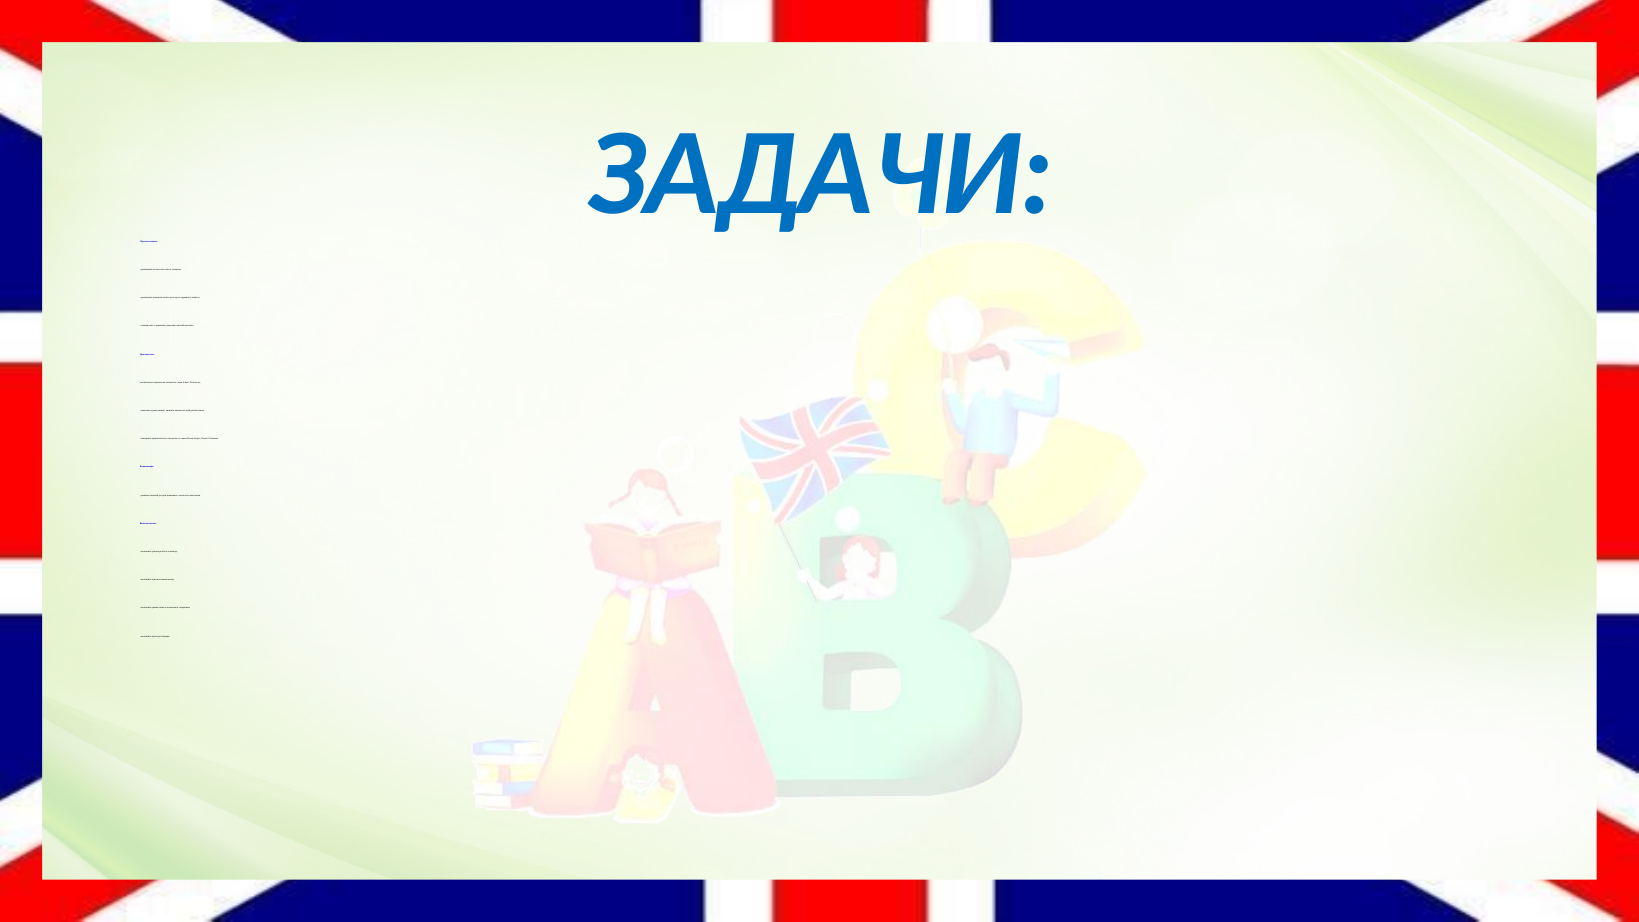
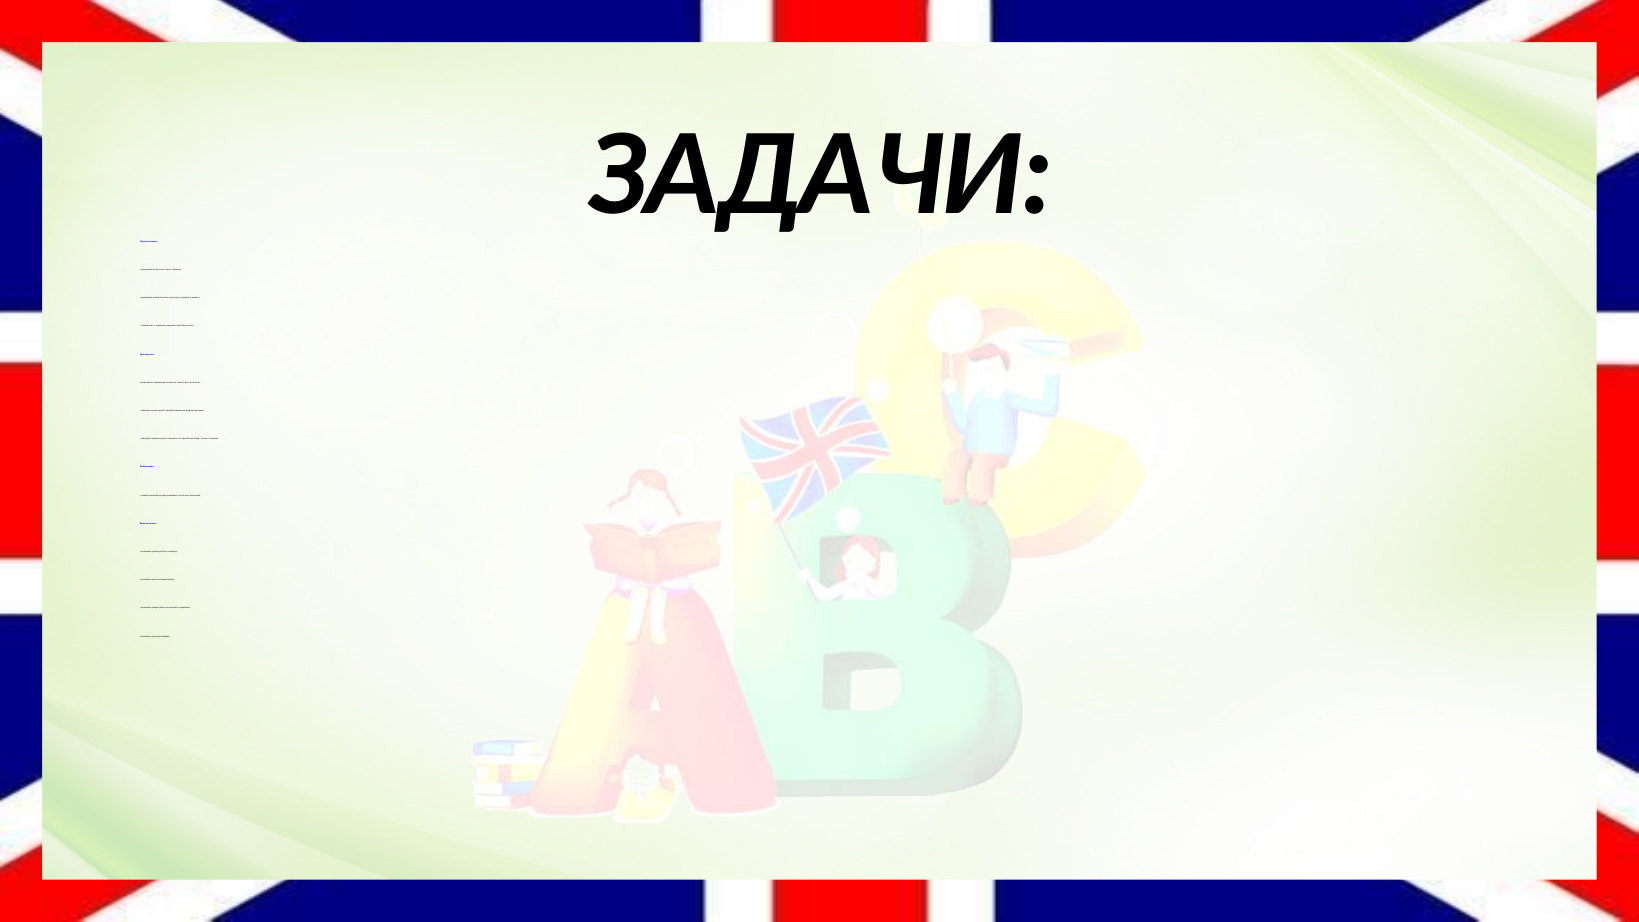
ЗАДАЧИ colour: blue -> black
